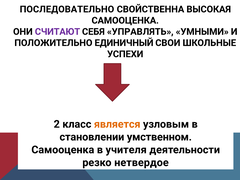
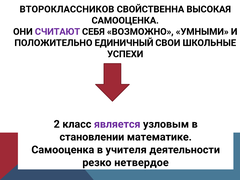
ПОСЛЕДОВАТЕЛЬНО: ПОСЛЕДОВАТЕЛЬНО -> ВТОРОКЛАССНИКОВ
УПРАВЛЯТЬ: УПРАВЛЯТЬ -> ВОЗМОЖНО
является colour: orange -> purple
умственном: умственном -> математике
